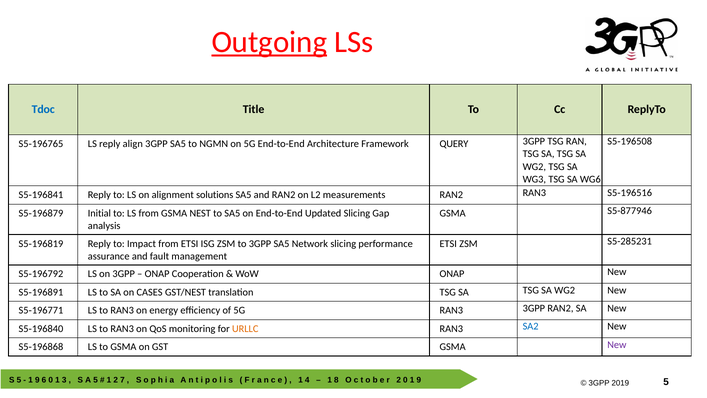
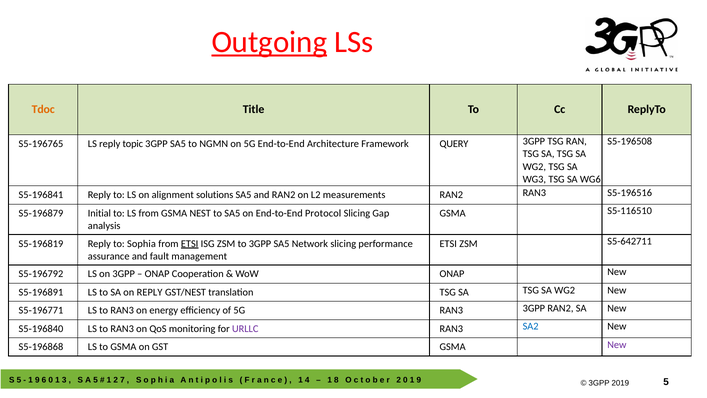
Tdoc colour: blue -> orange
align: align -> topic
S5-877946: S5-877946 -> S5-116510
Updated: Updated -> Protocol
S5-285231: S5-285231 -> S5-642711
Impact: Impact -> Sophia
ETSI at (190, 243) underline: none -> present
on CASES: CASES -> REPLY
URLLC colour: orange -> purple
